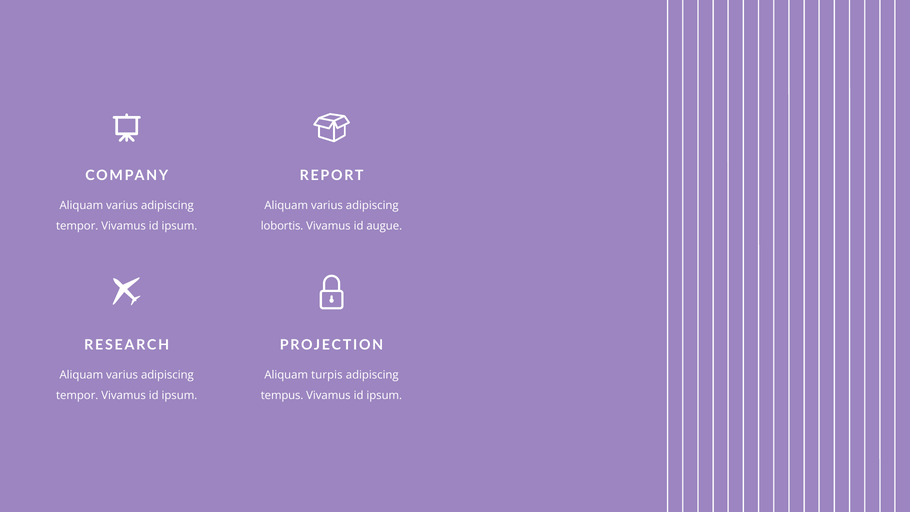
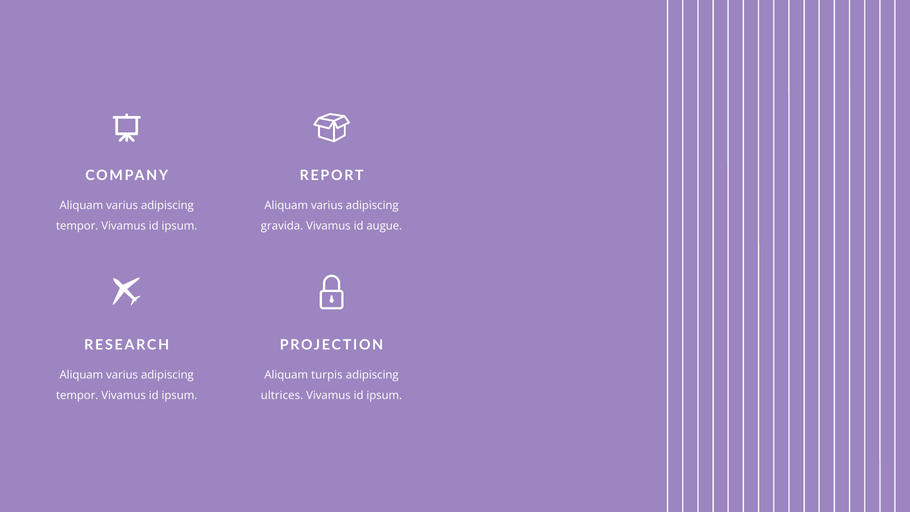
lobortis: lobortis -> gravida
tempus: tempus -> ultrices
